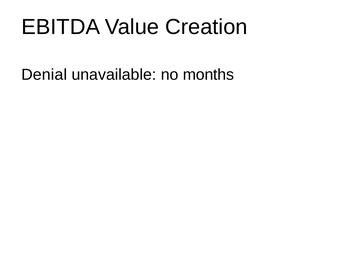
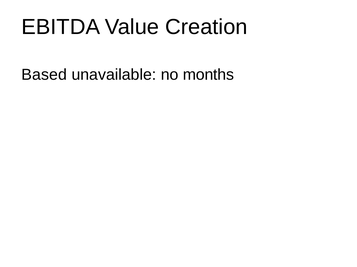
Denial: Denial -> Based
